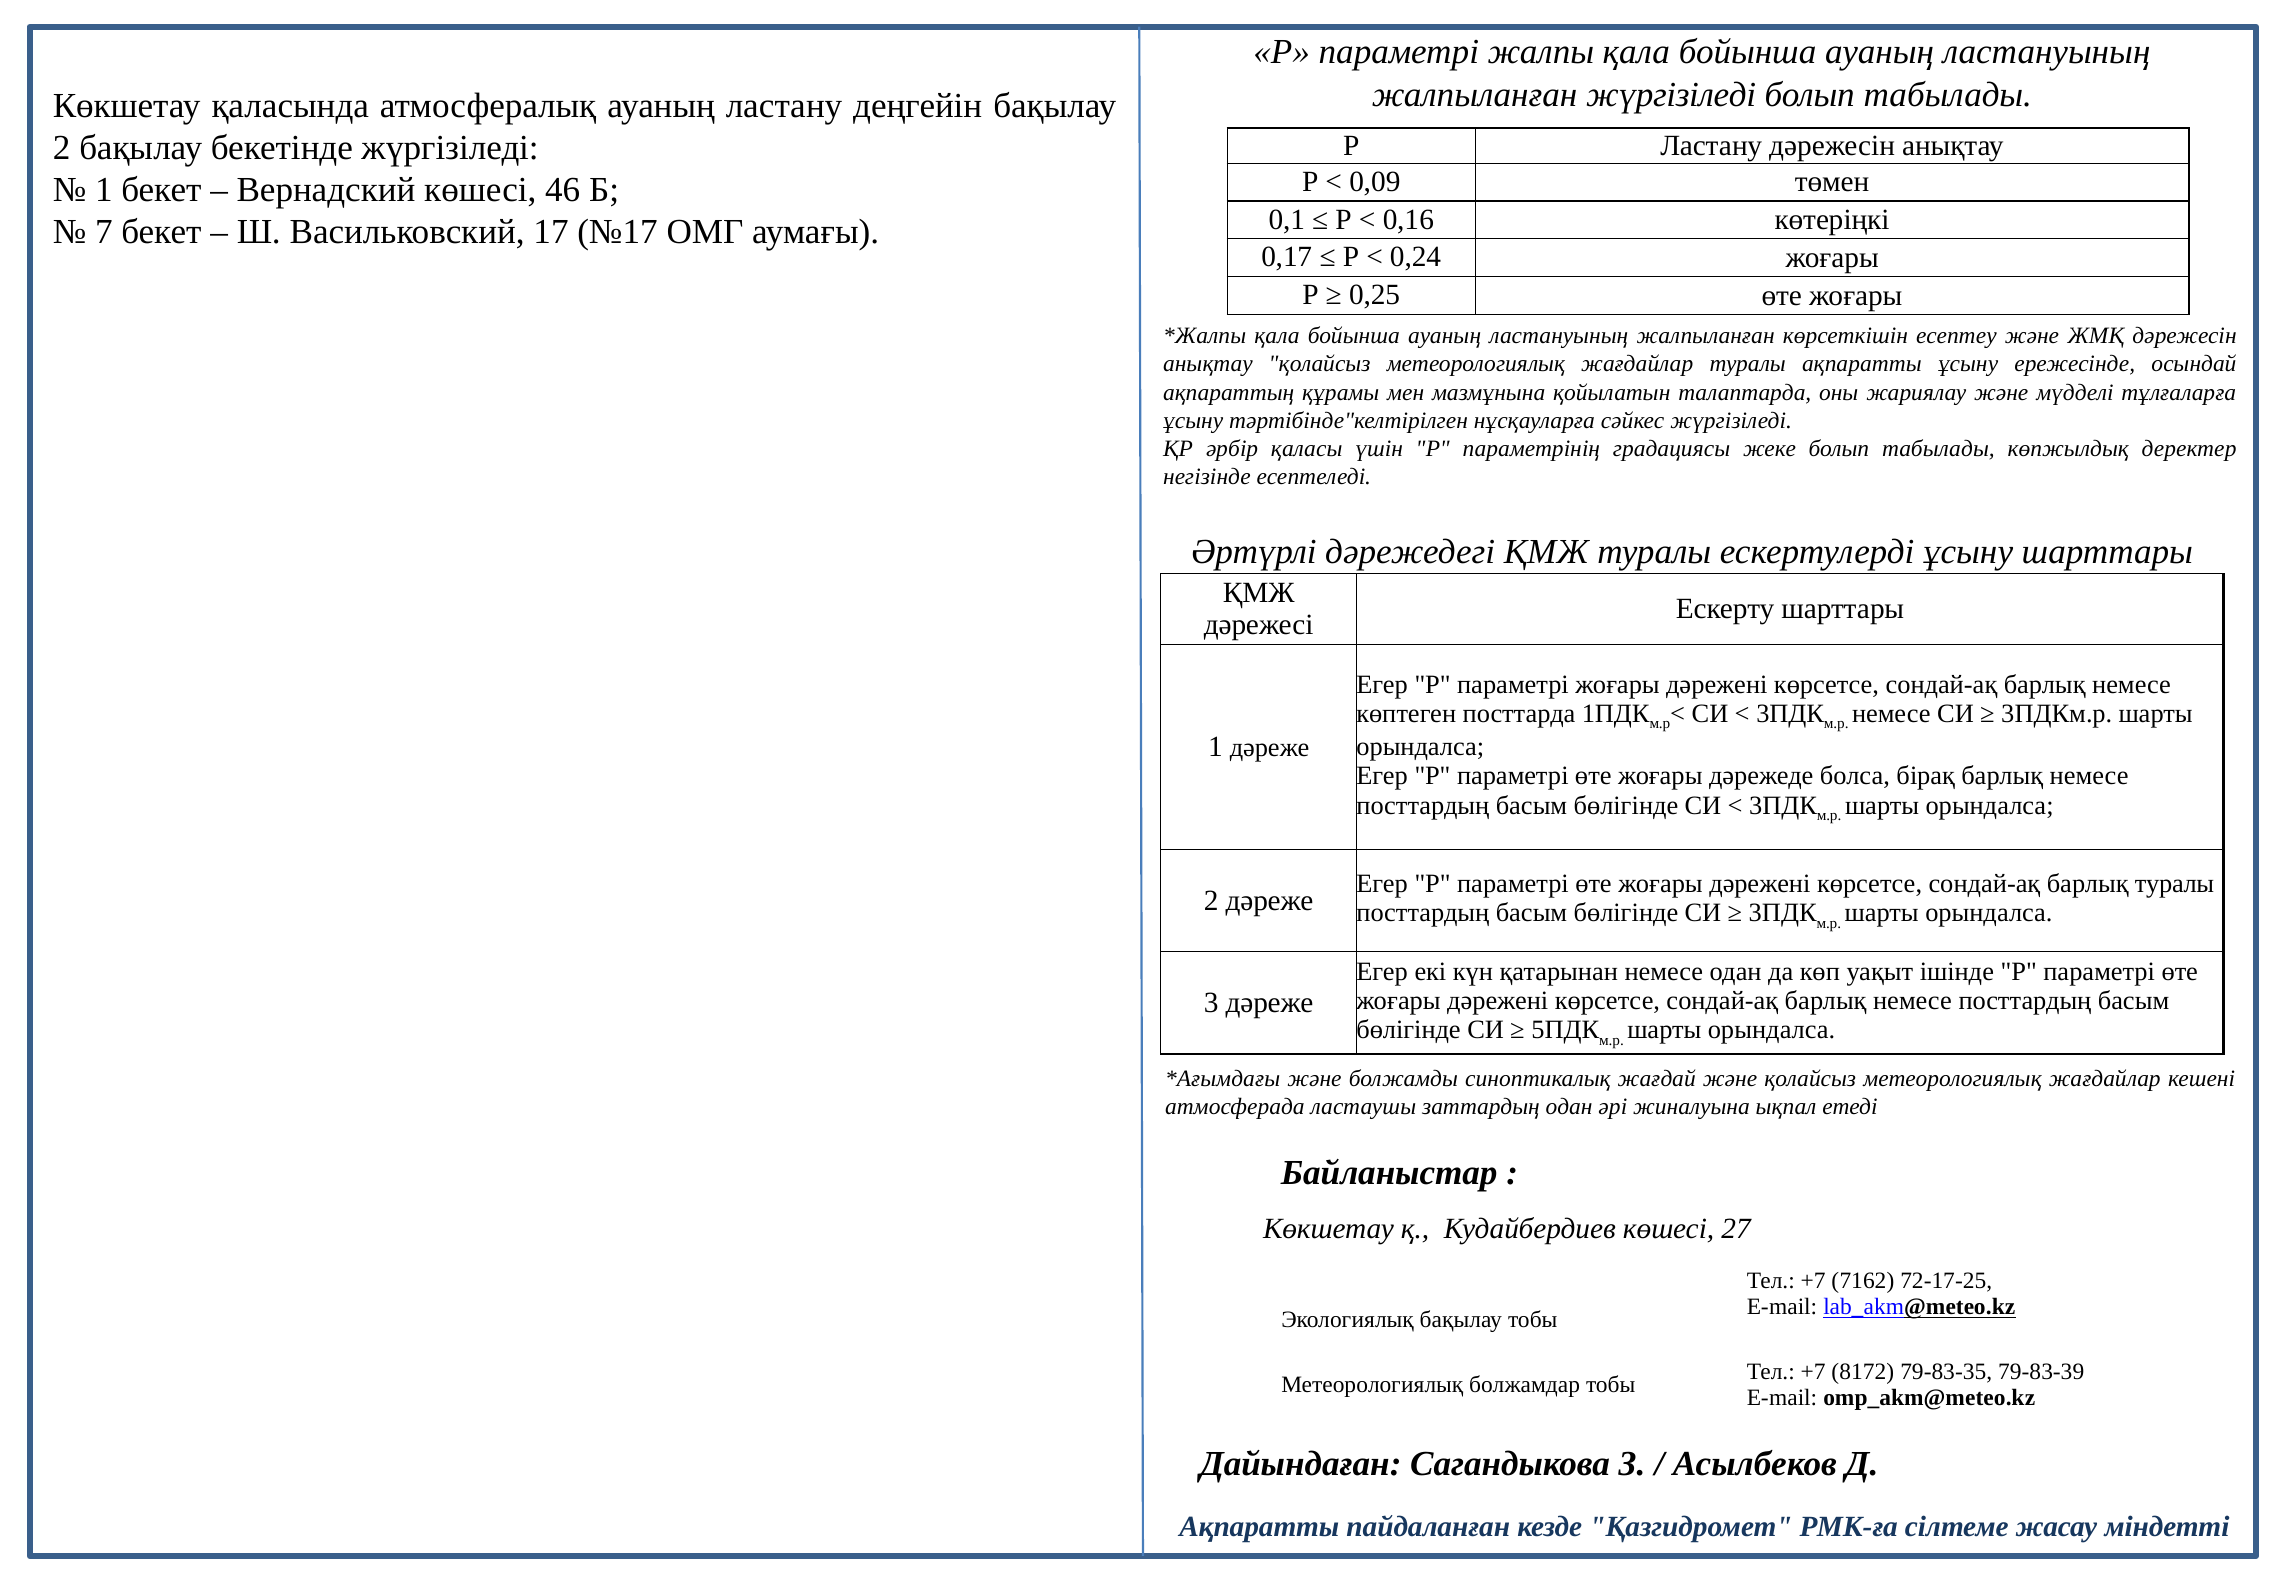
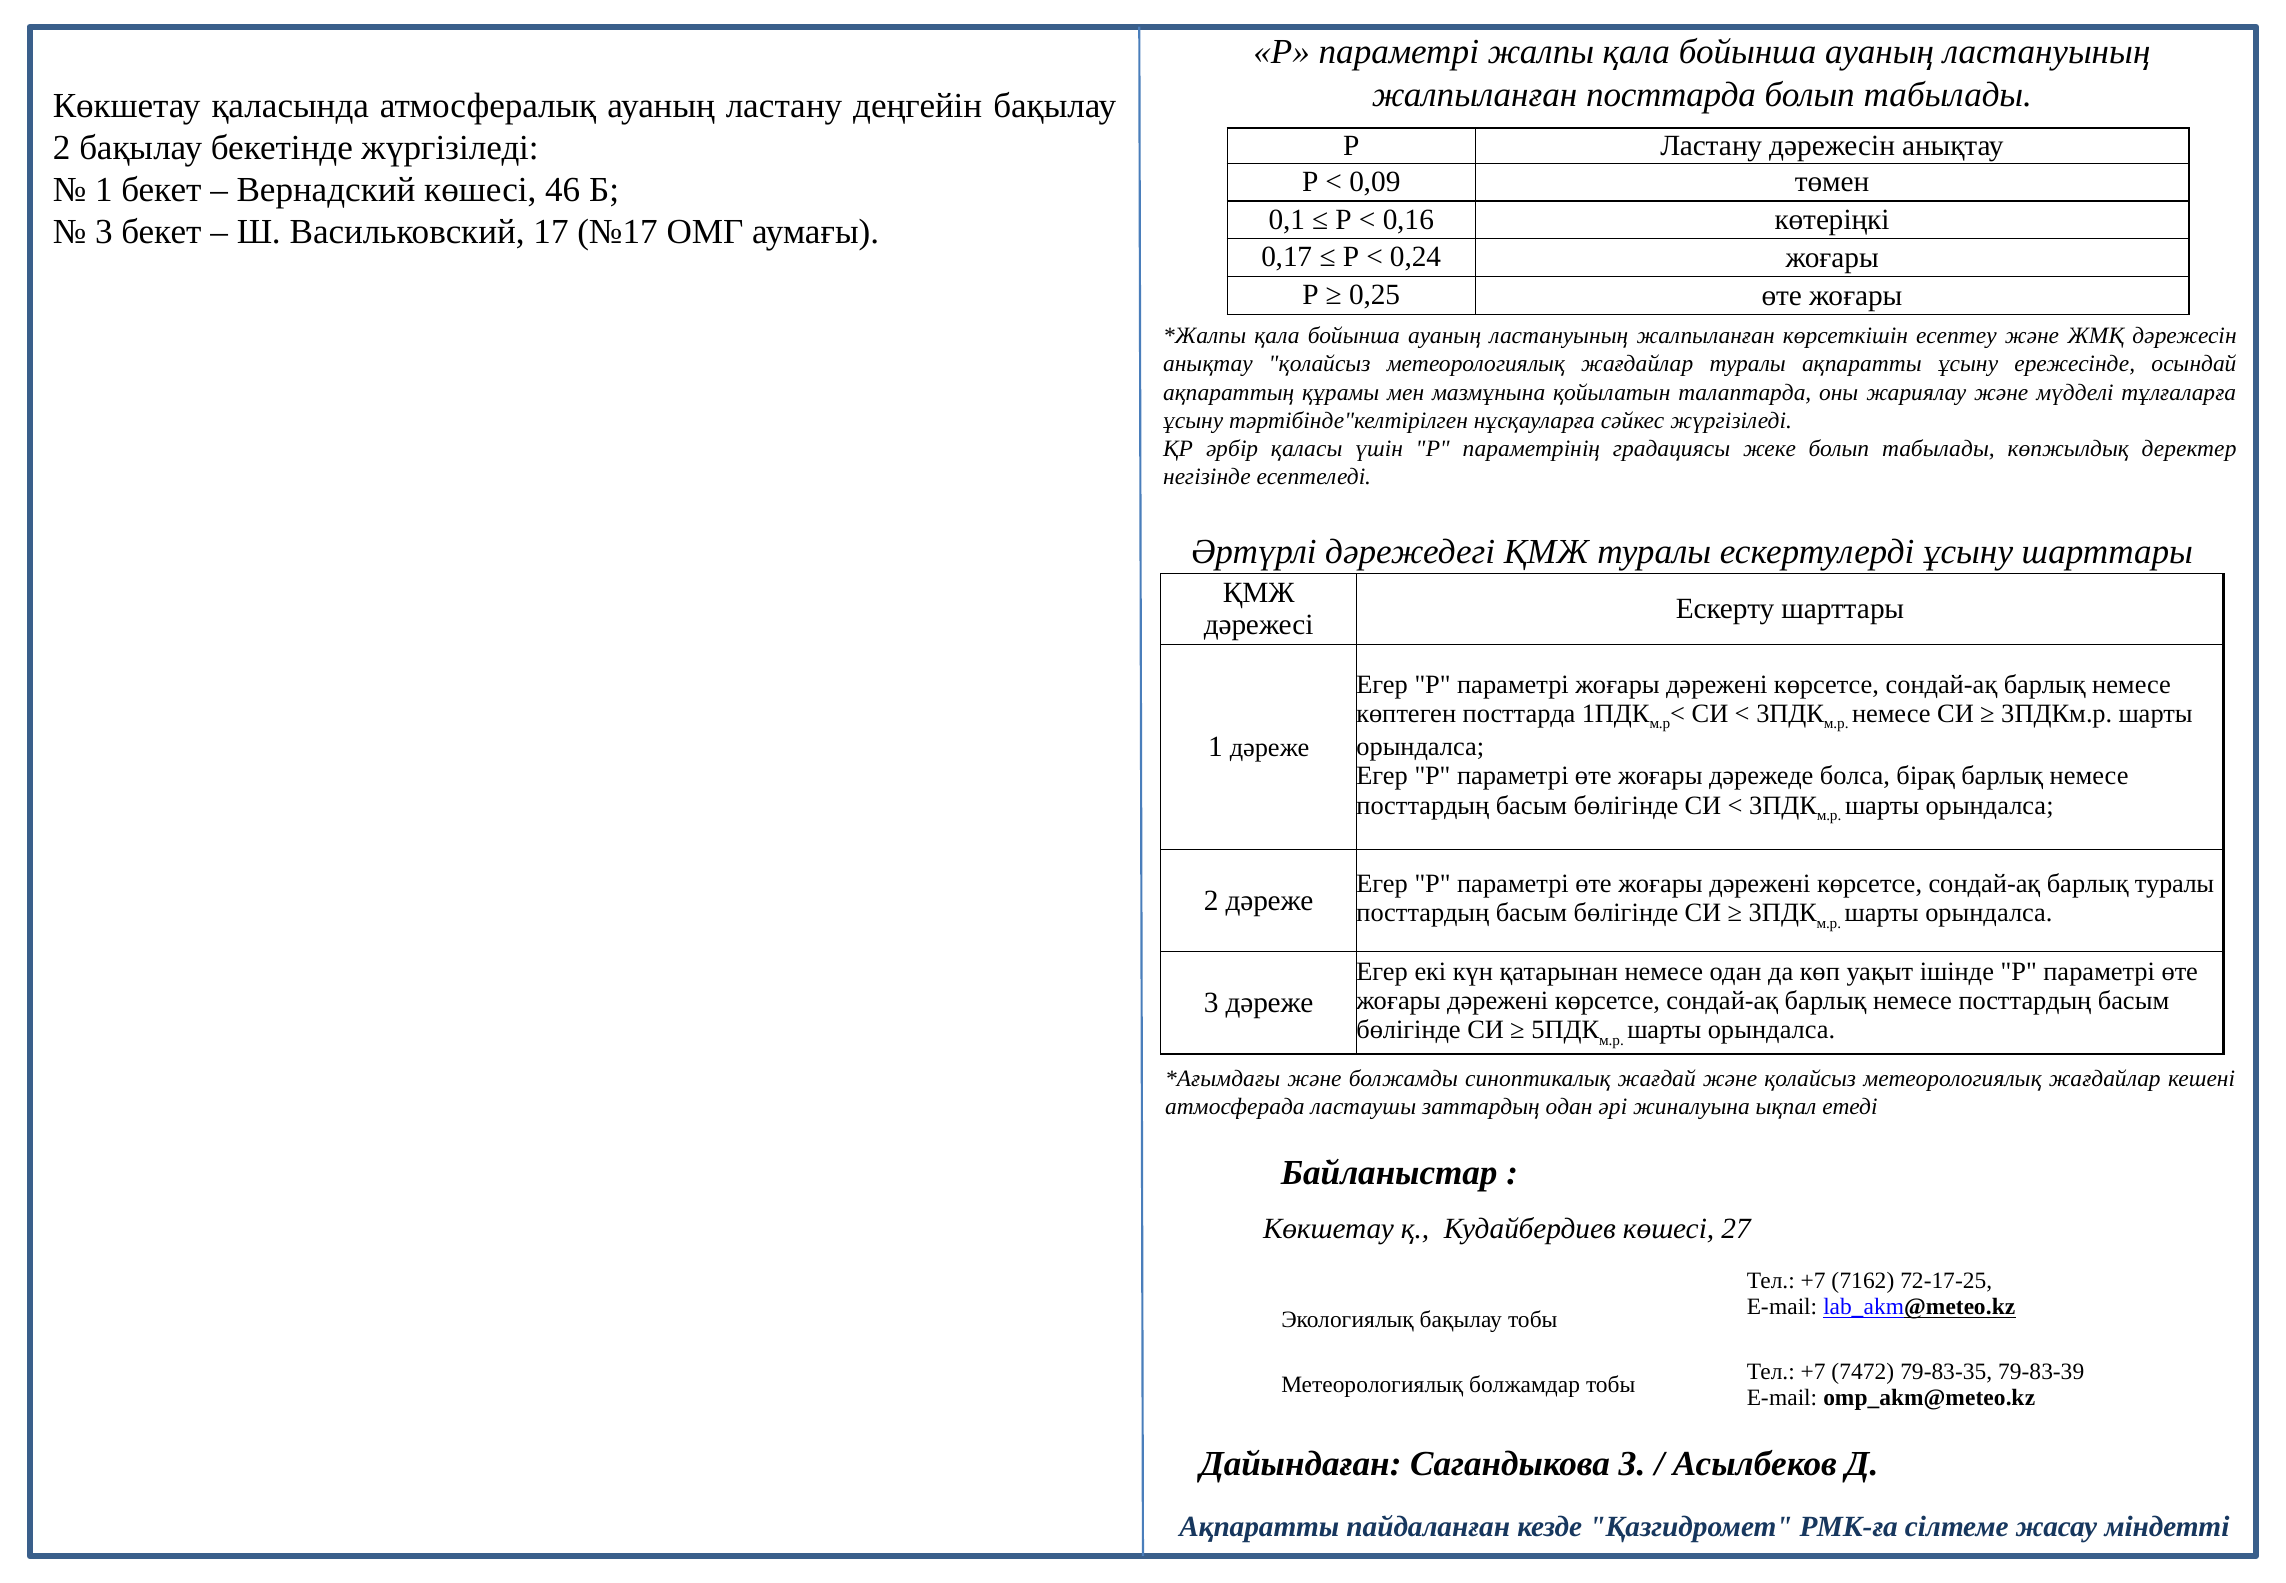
жалпыланған жүргізіледі: жүргізіледі -> посттарда
7 at (104, 232): 7 -> 3
8172: 8172 -> 7472
